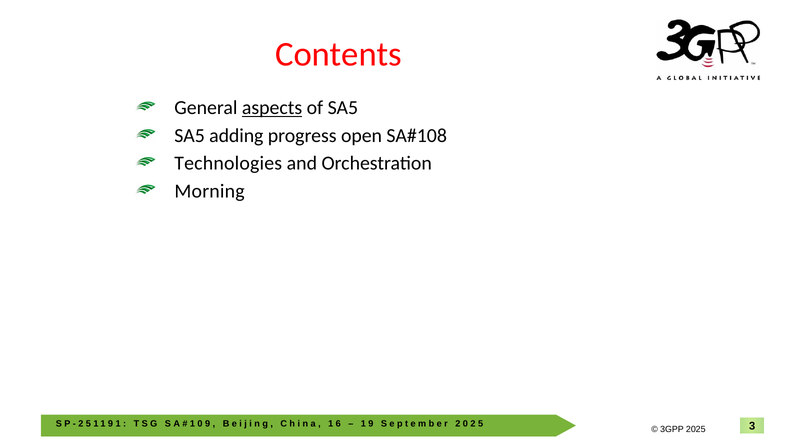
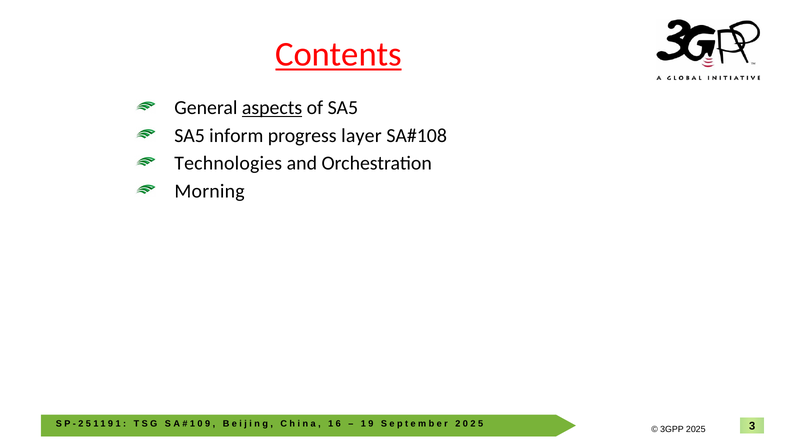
Contents underline: none -> present
adding: adding -> inform
open: open -> layer
